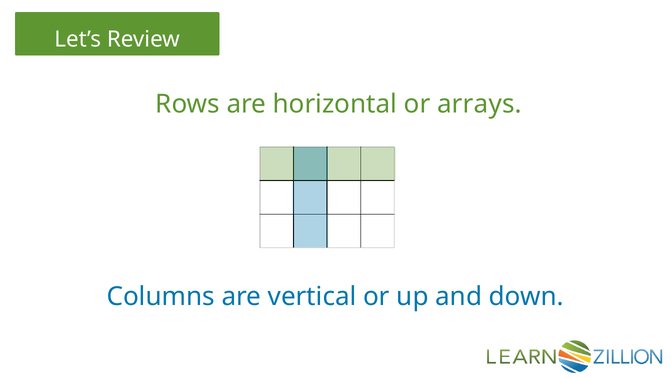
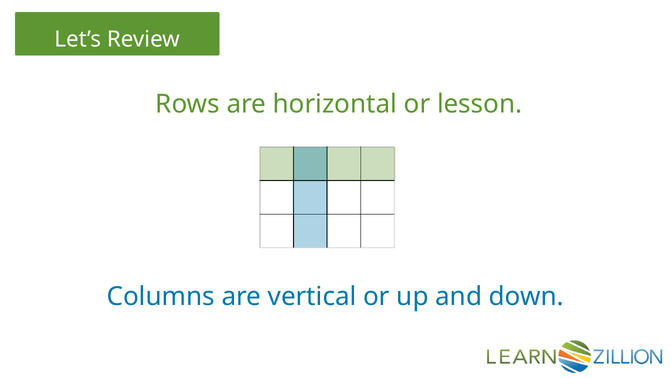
arrays: arrays -> lesson
